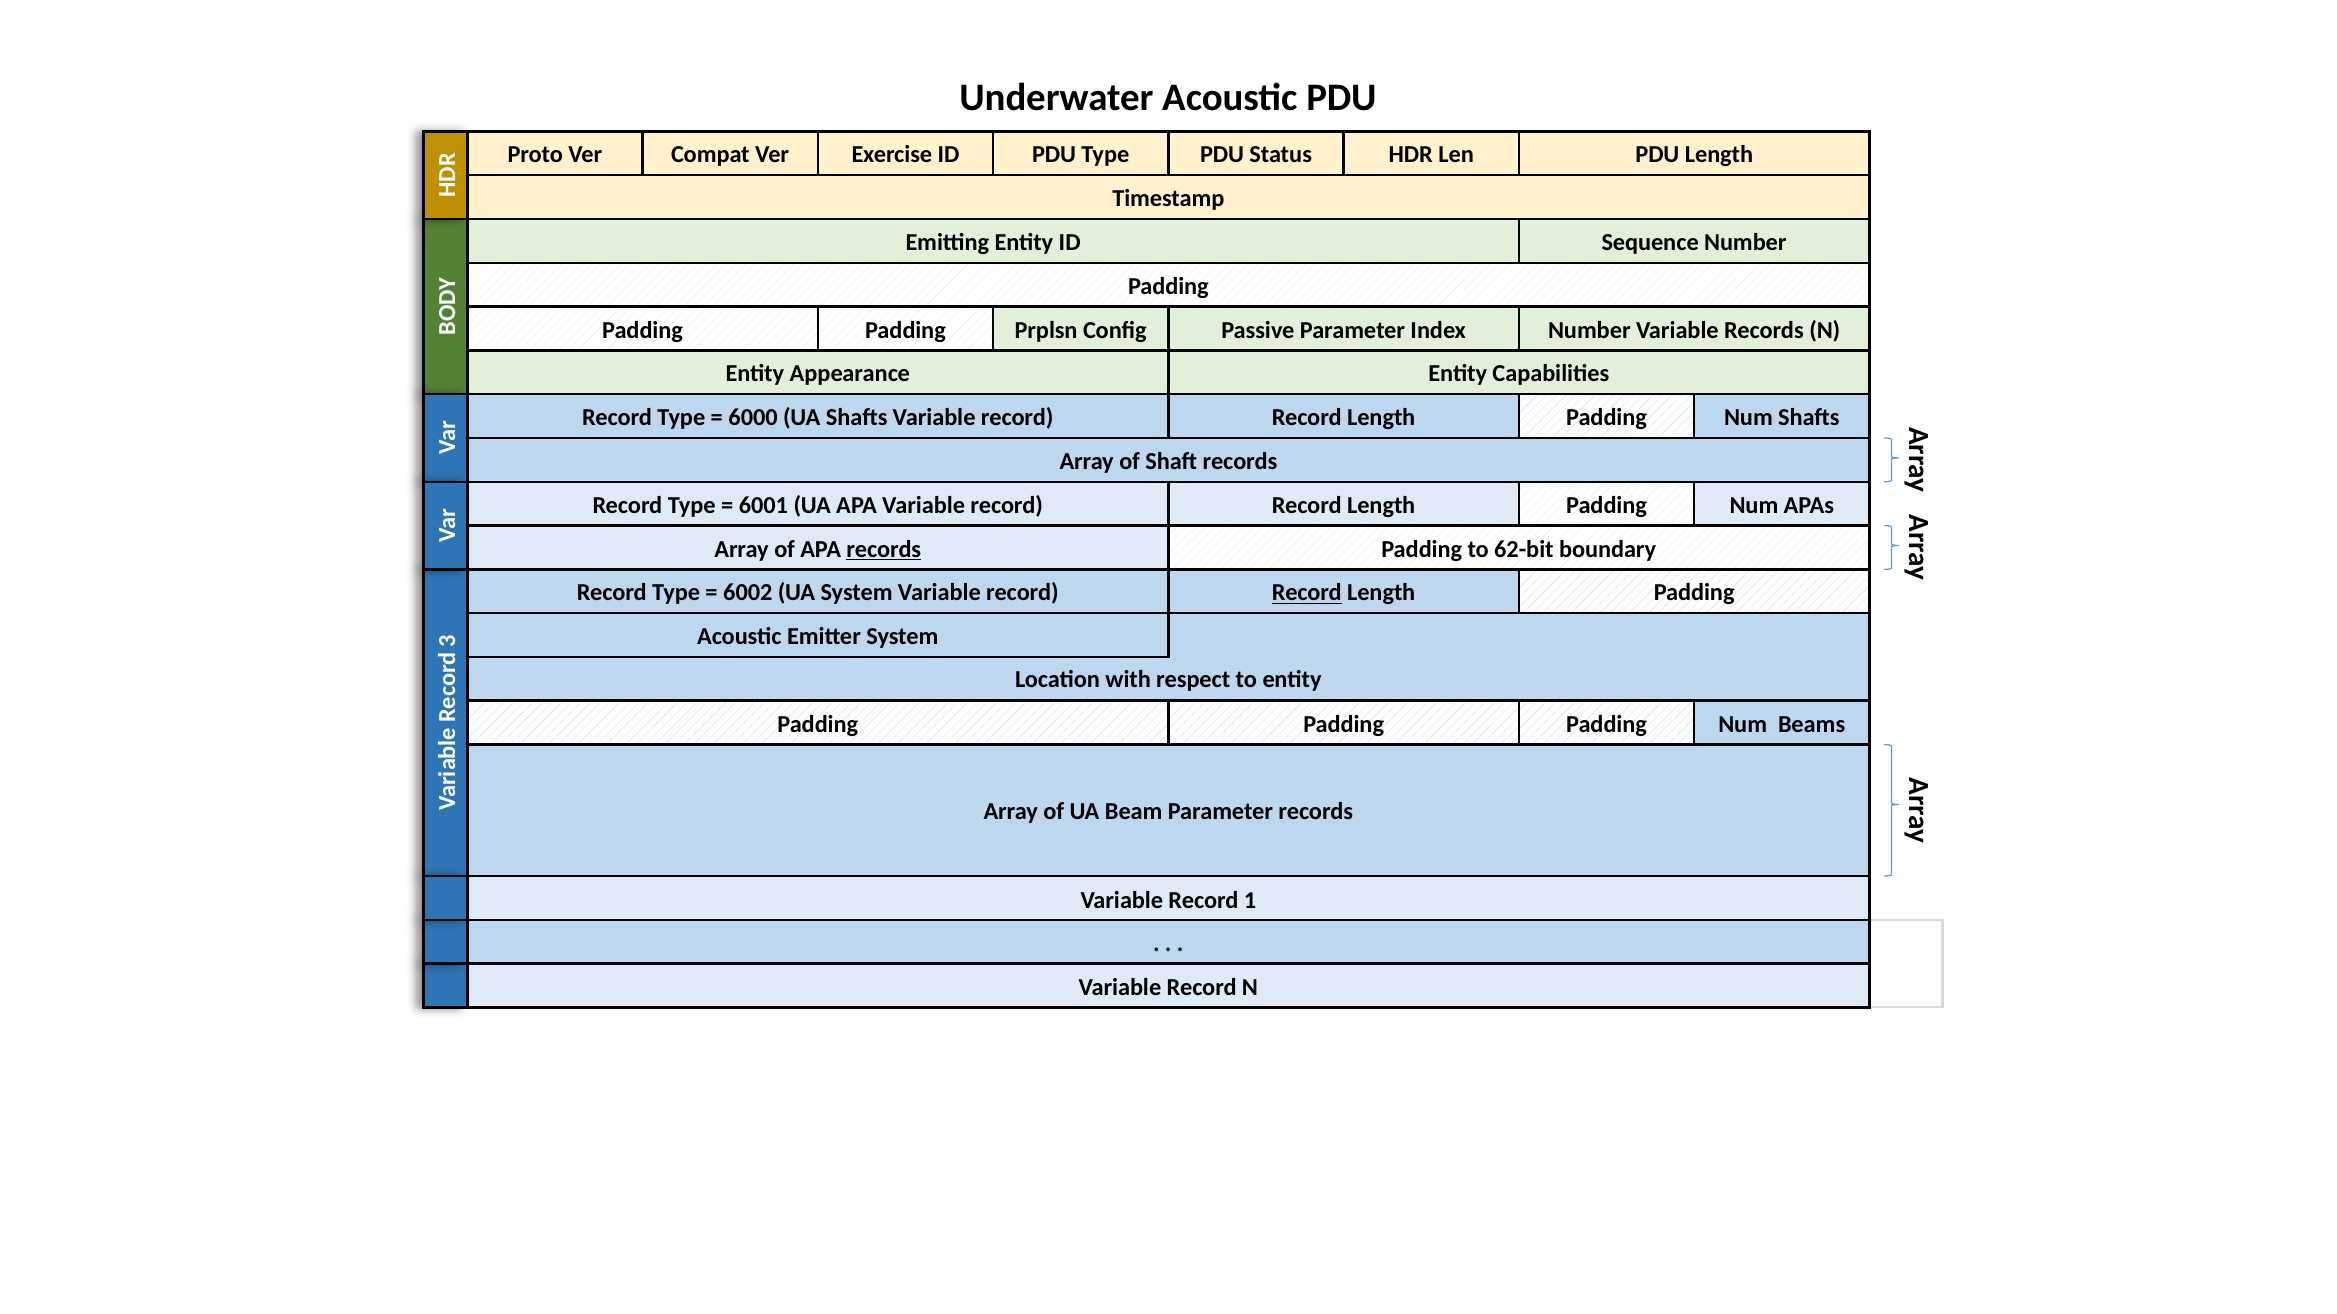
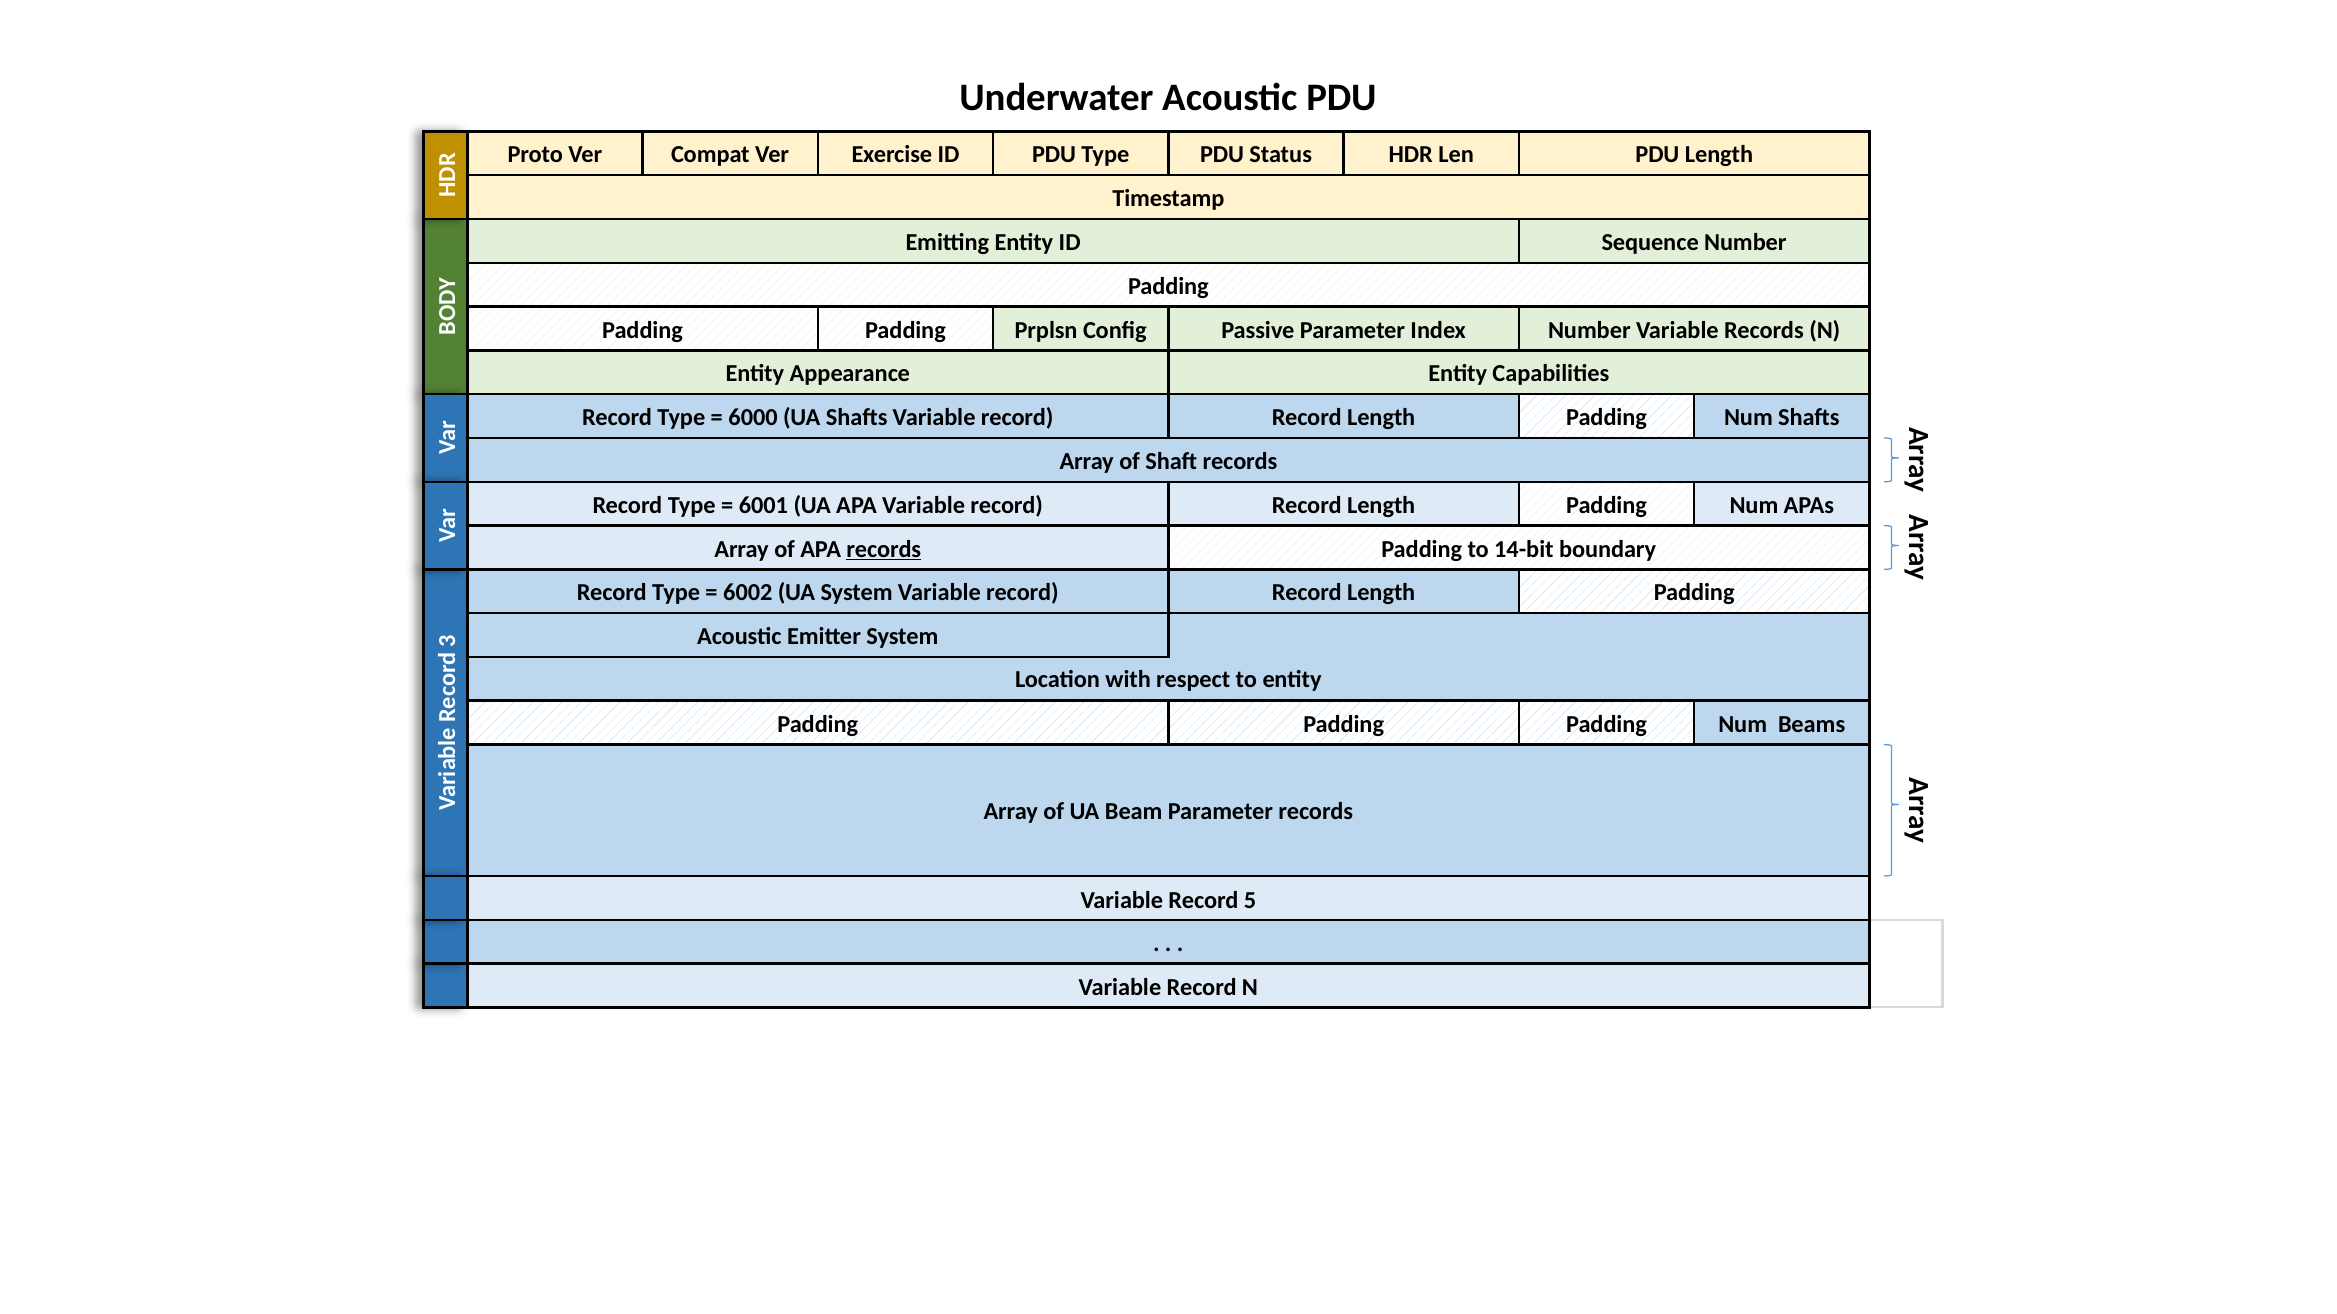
62-bit: 62-bit -> 14-bit
Record at (1307, 593) underline: present -> none
1: 1 -> 5
